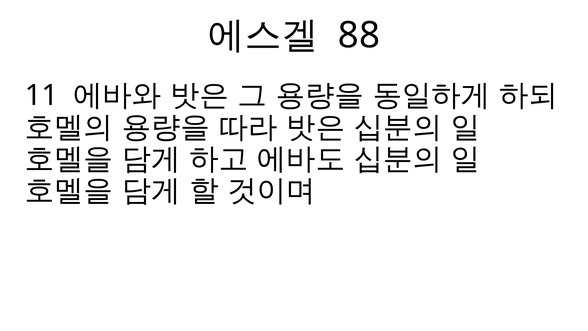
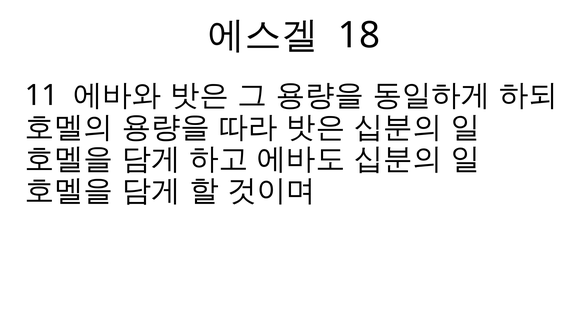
88: 88 -> 18
